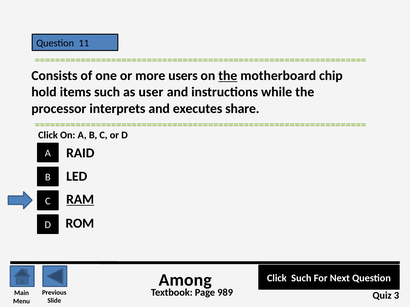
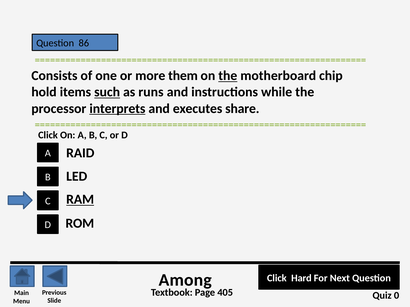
11: 11 -> 86
users: users -> them
such at (107, 92) underline: none -> present
user: user -> runs
interprets underline: none -> present
Click Such: Such -> Hard
989: 989 -> 405
3: 3 -> 0
